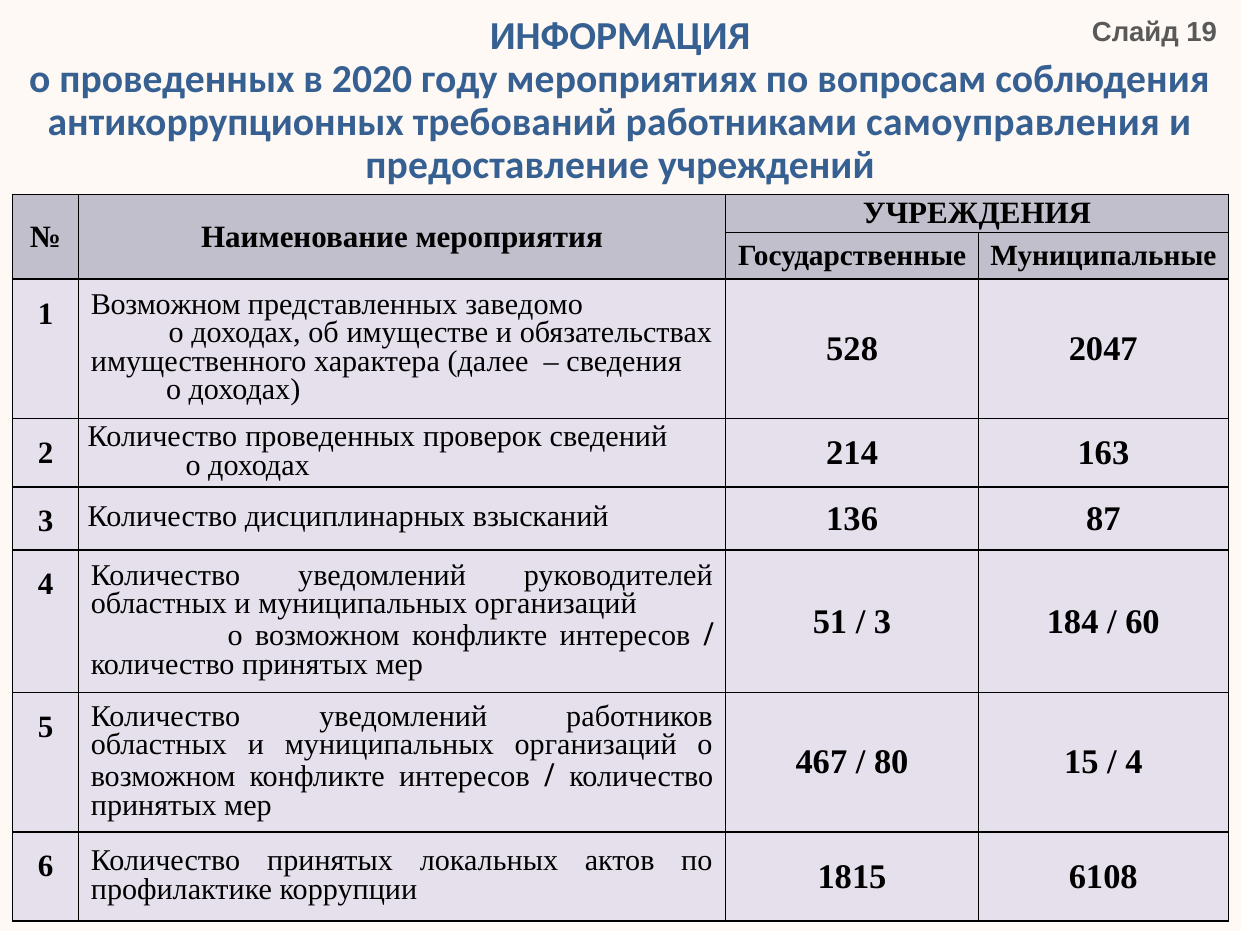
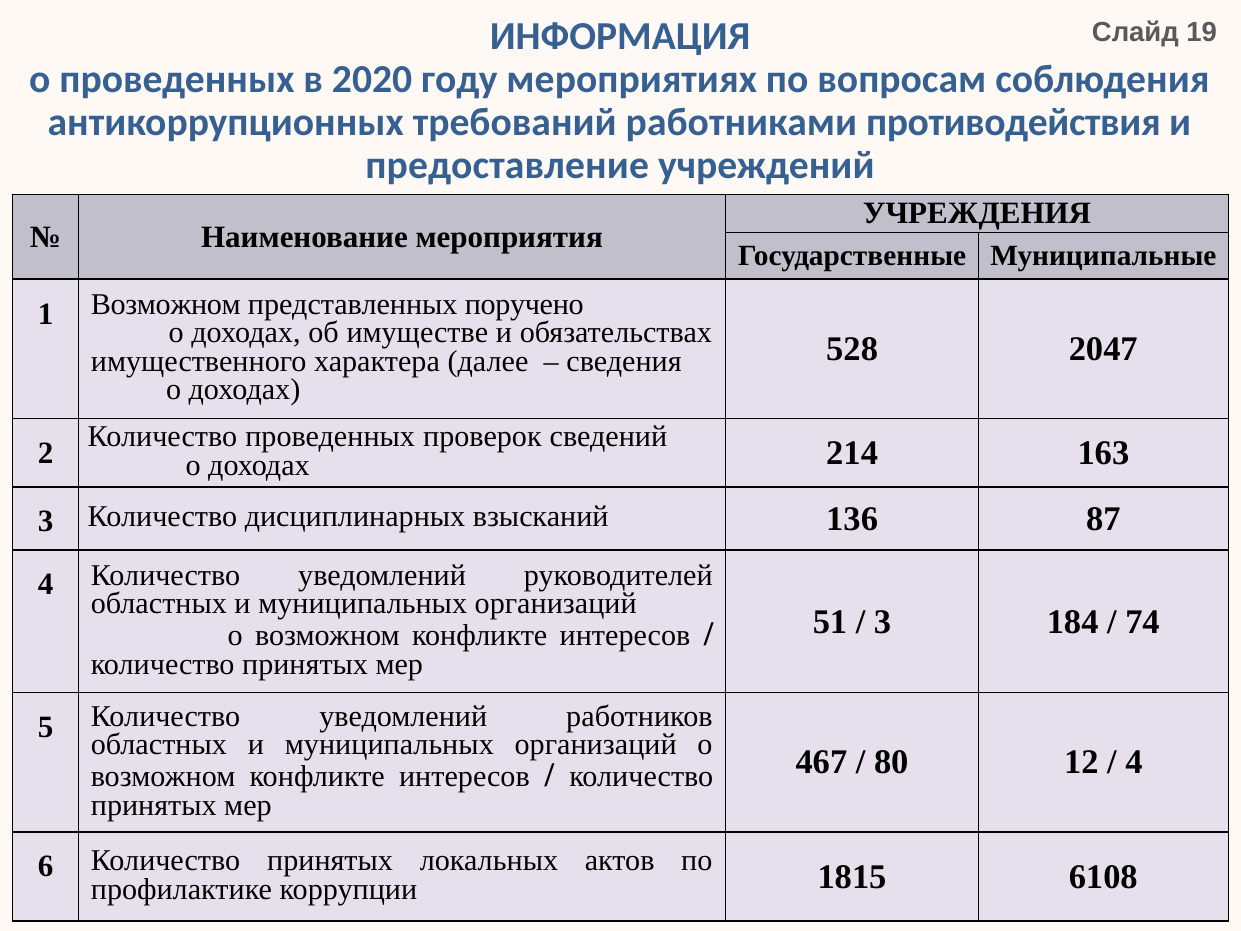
самоуправления: самоуправления -> противодействия
заведомо: заведомо -> поручено
60: 60 -> 74
15: 15 -> 12
